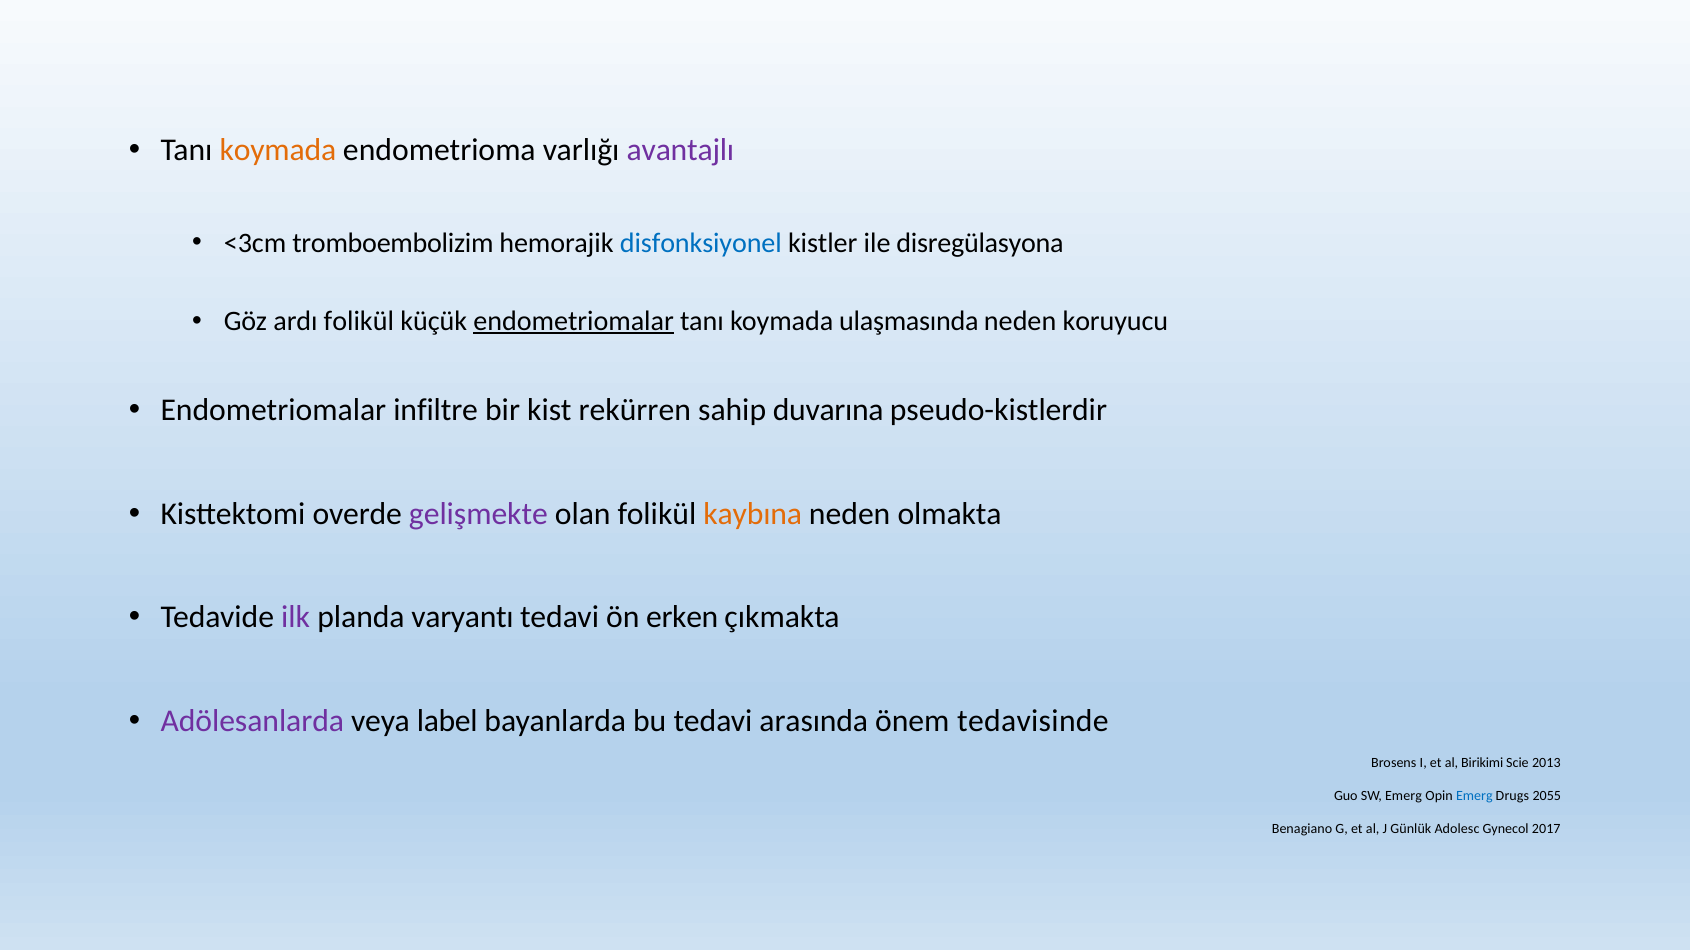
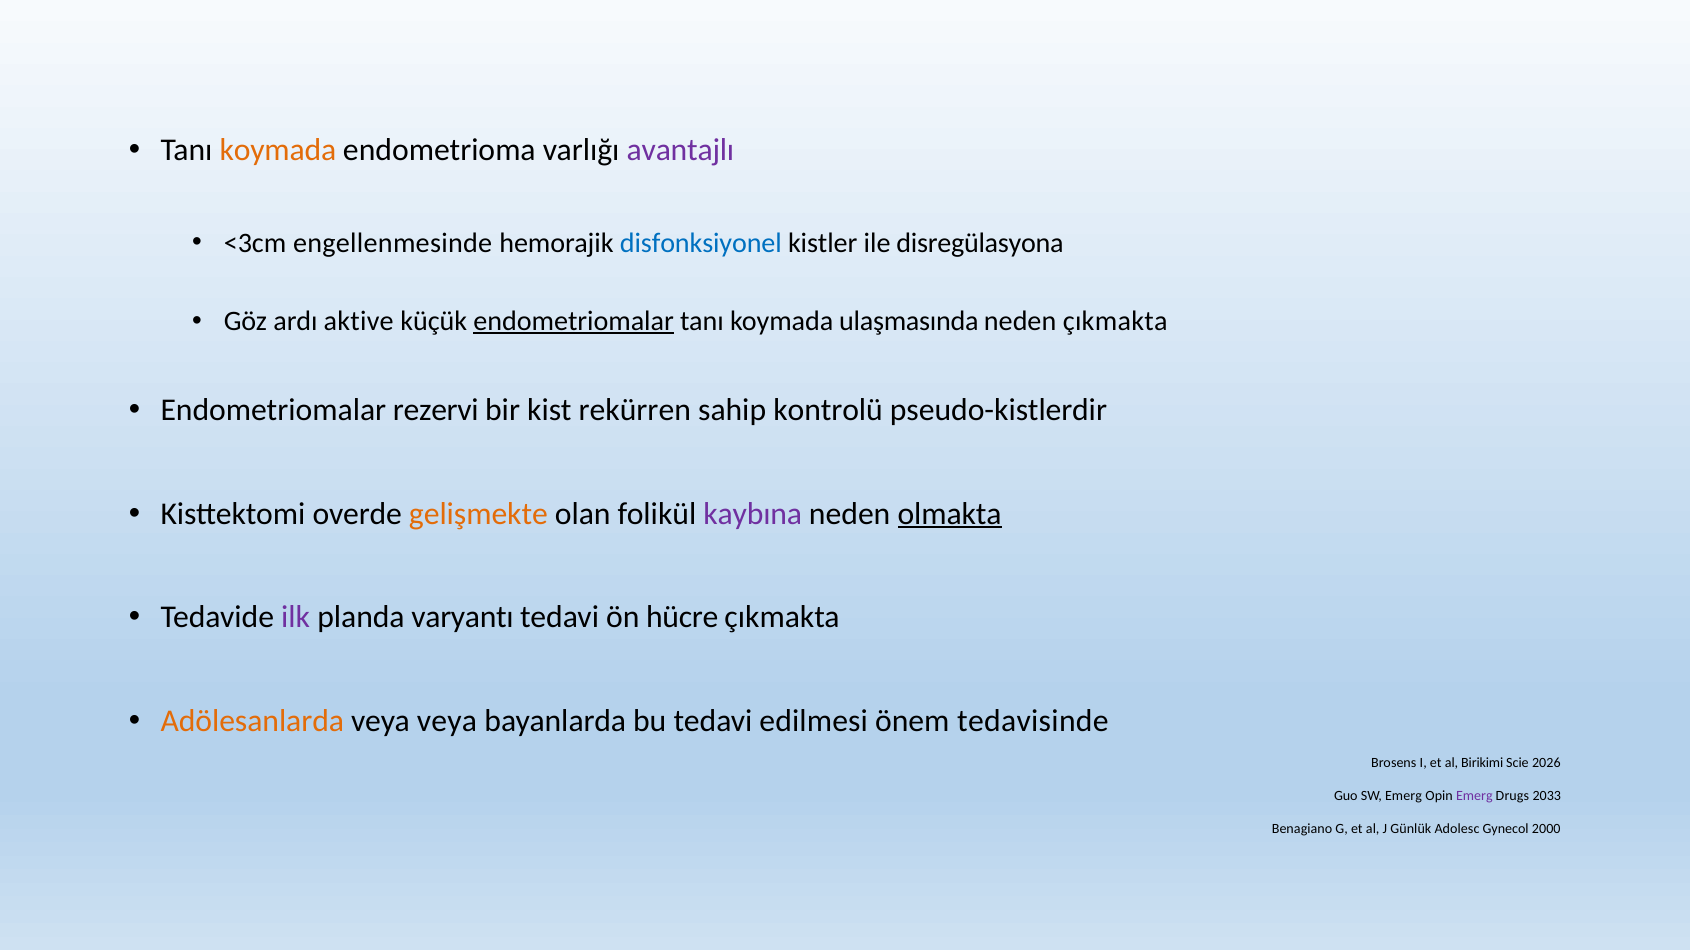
tromboembolizim: tromboembolizim -> engellenmesinde
ardı folikül: folikül -> aktive
neden koruyucu: koruyucu -> çıkmakta
infiltre: infiltre -> rezervi
duvarına: duvarına -> kontrolü
gelişmekte colour: purple -> orange
kaybına colour: orange -> purple
olmakta underline: none -> present
erken: erken -> hücre
Adölesanlarda colour: purple -> orange
veya label: label -> veya
arasında: arasında -> edilmesi
2013: 2013 -> 2026
Emerg at (1474, 796) colour: blue -> purple
2055: 2055 -> 2033
2017: 2017 -> 2000
